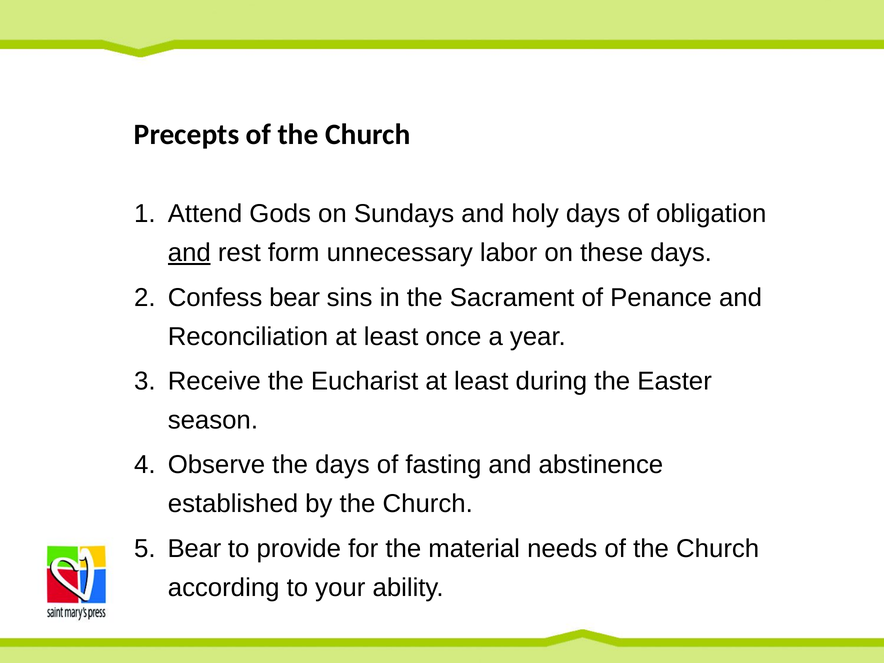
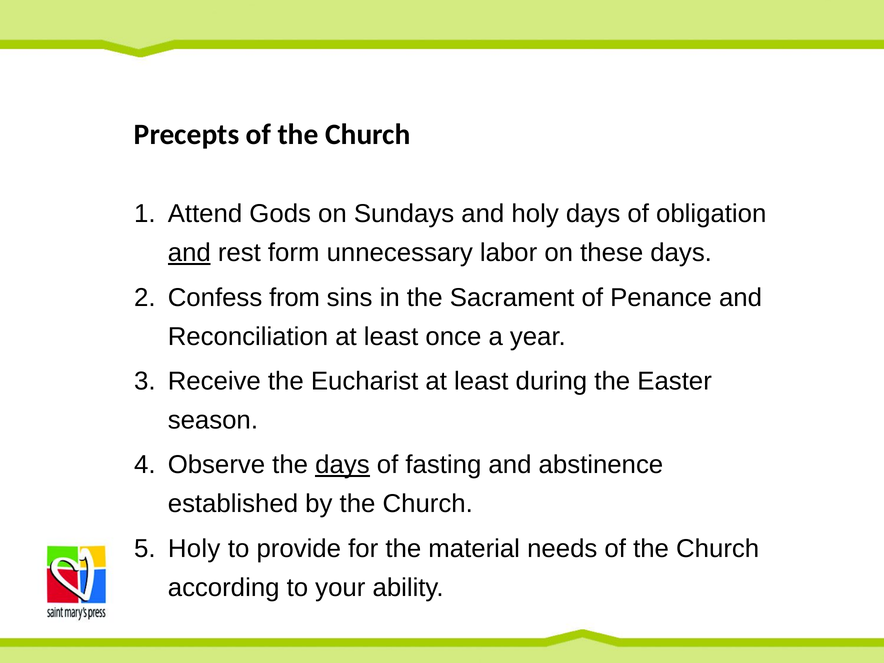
Confess bear: bear -> from
days at (342, 465) underline: none -> present
Bear at (194, 549): Bear -> Holy
